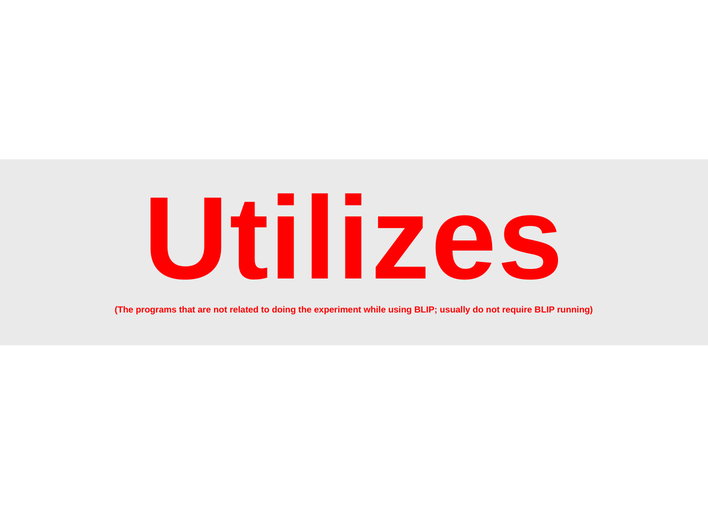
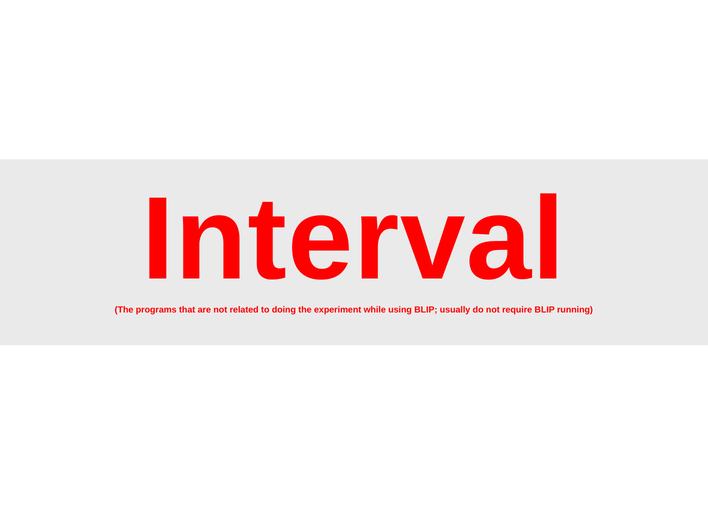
Utilizes: Utilizes -> Interval
